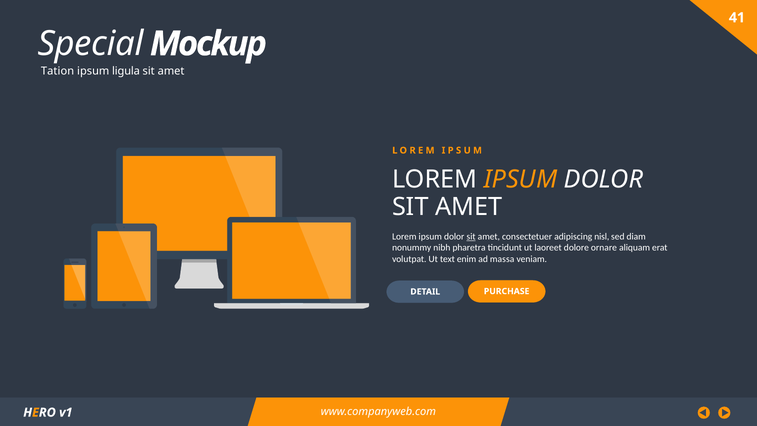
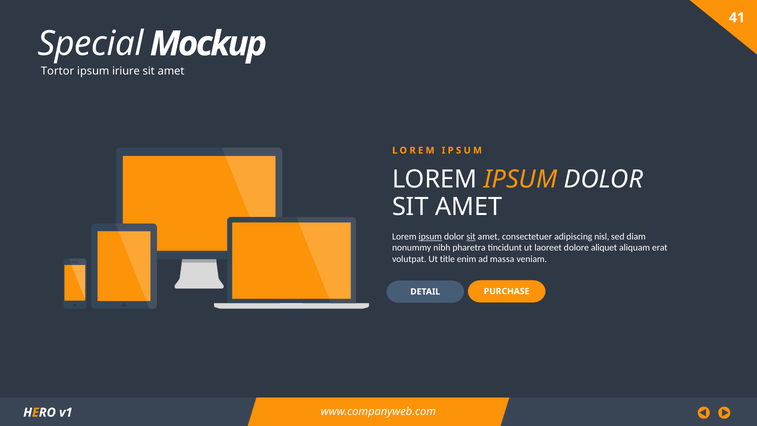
Tation: Tation -> Tortor
ligula: ligula -> iriure
ipsum at (430, 236) underline: none -> present
ornare: ornare -> aliquet
text: text -> title
